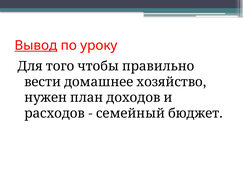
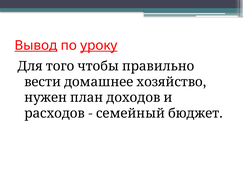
уроку underline: none -> present
